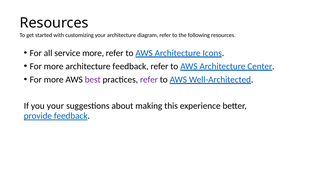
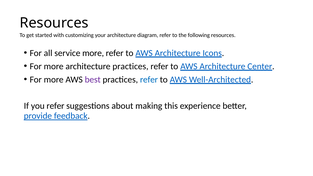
architecture feedback: feedback -> practices
refer at (149, 80) colour: purple -> blue
you your: your -> refer
